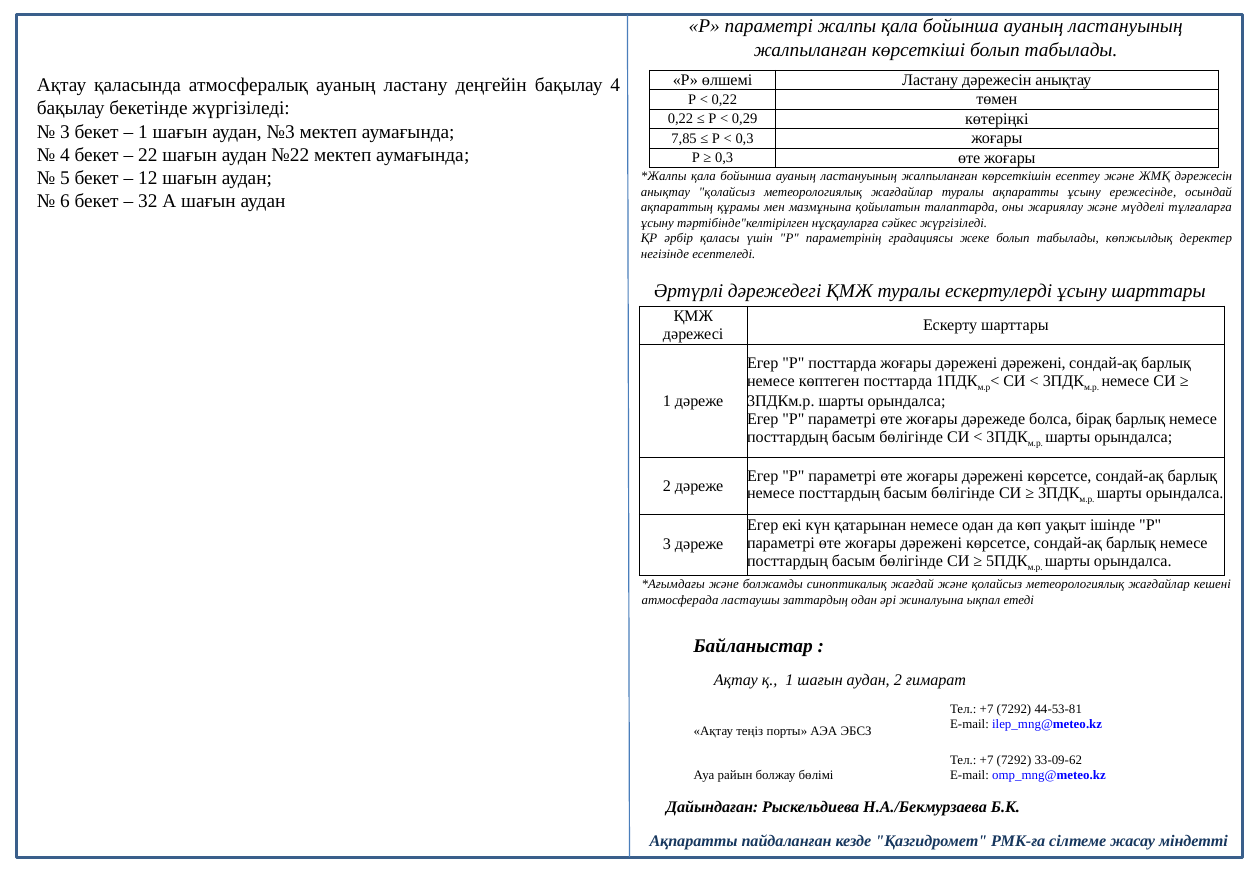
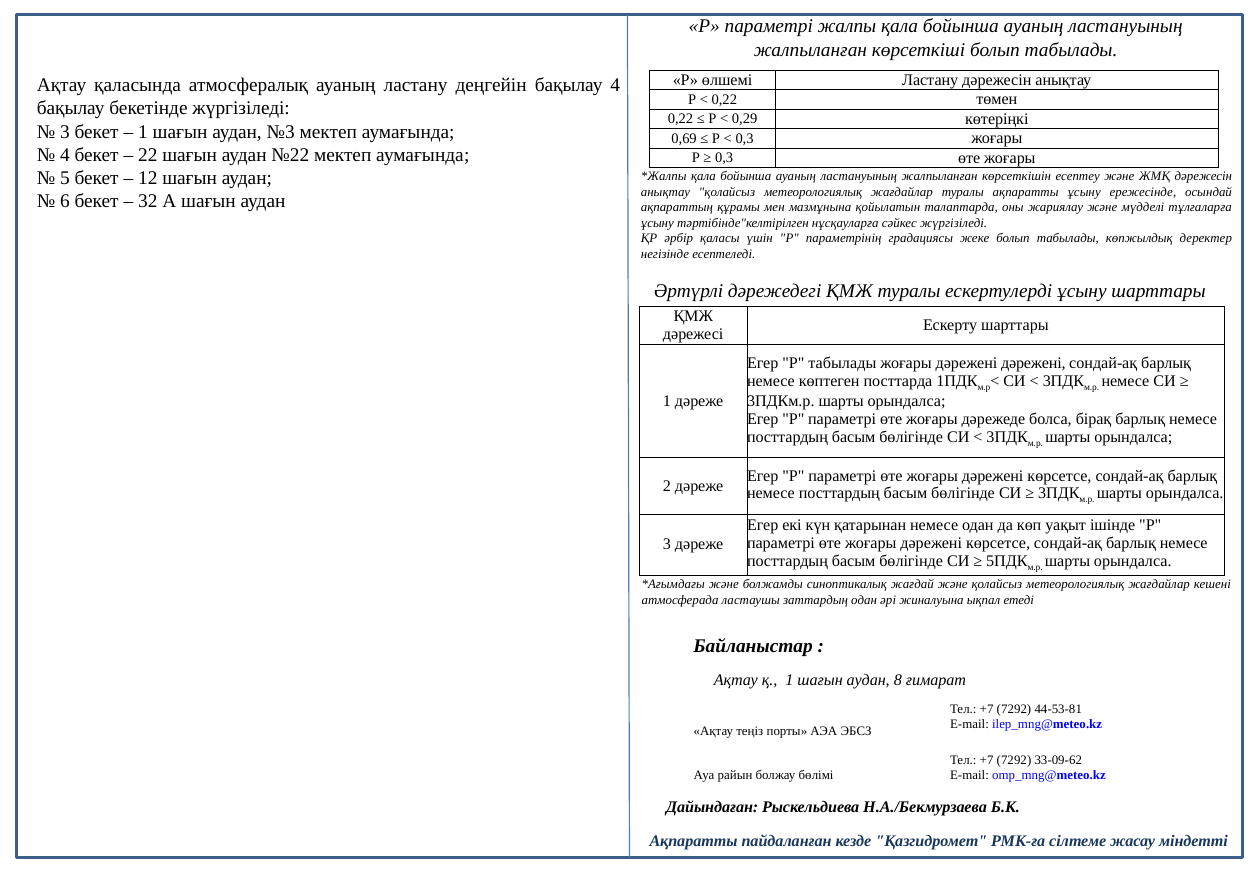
7,85: 7,85 -> 0,69
Р посттарда: посттарда -> табылады
аудан 2: 2 -> 8
